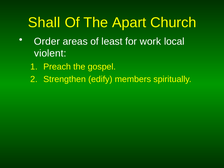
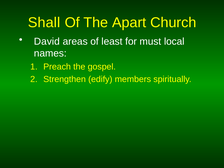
Order: Order -> David
work: work -> must
violent: violent -> names
